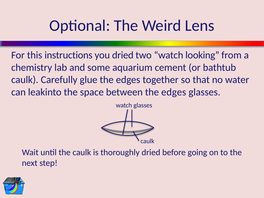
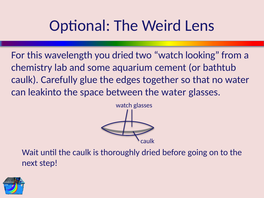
instructions: instructions -> wavelength
between the edges: edges -> water
